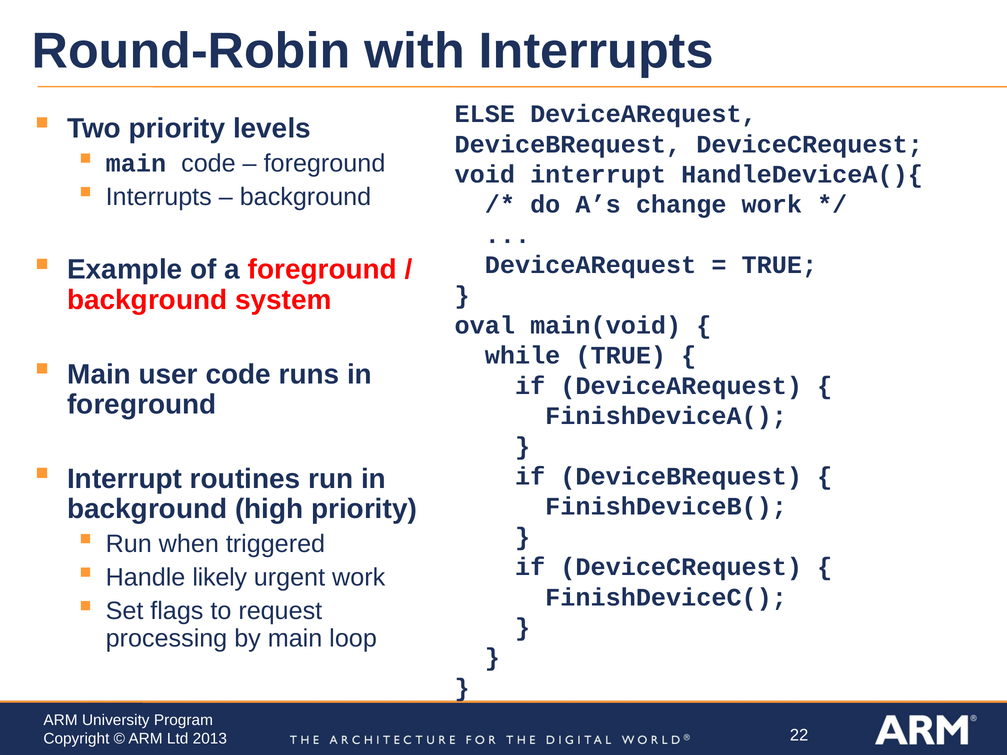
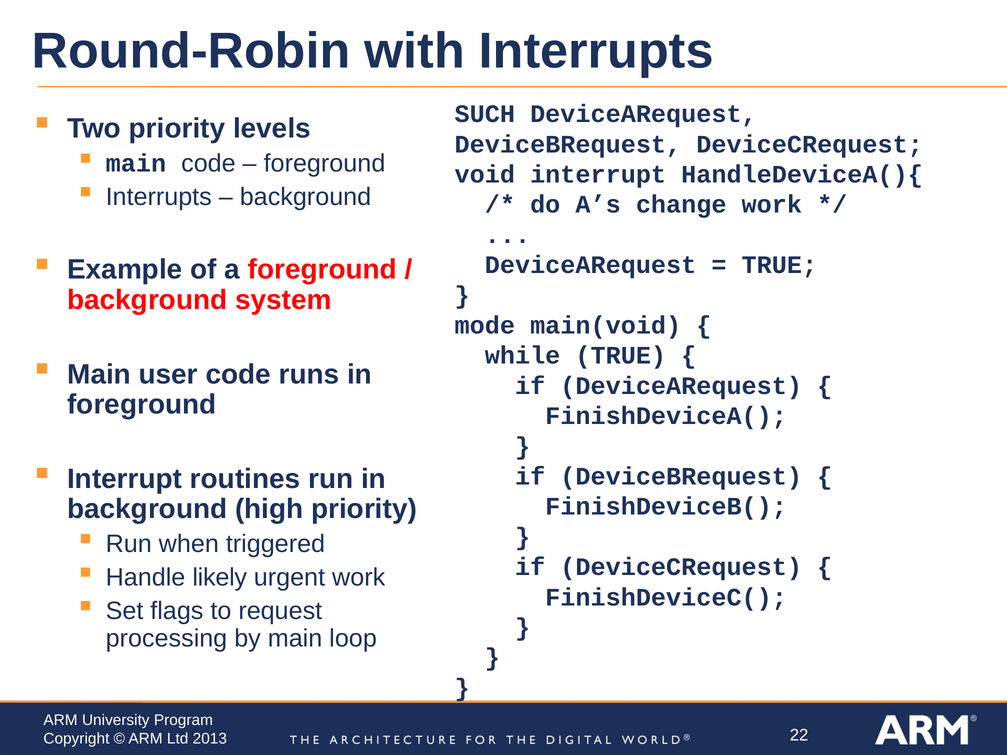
ELSE: ELSE -> SUCH
oval: oval -> mode
